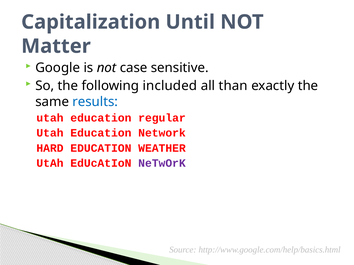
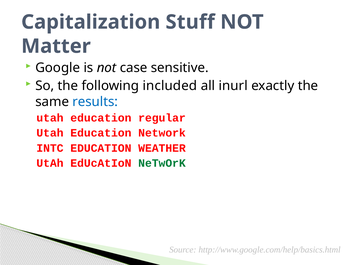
Until: Until -> Stuff
than: than -> inurl
HARD: HARD -> INTC
NeTwOrK at (162, 164) colour: purple -> green
